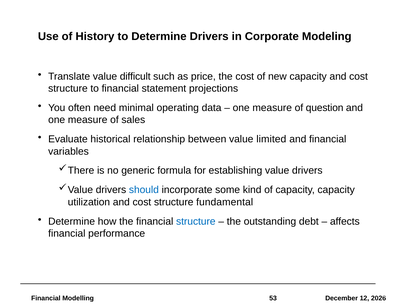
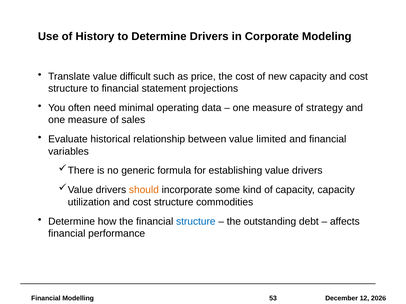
question: question -> strategy
should colour: blue -> orange
fundamental: fundamental -> commodities
